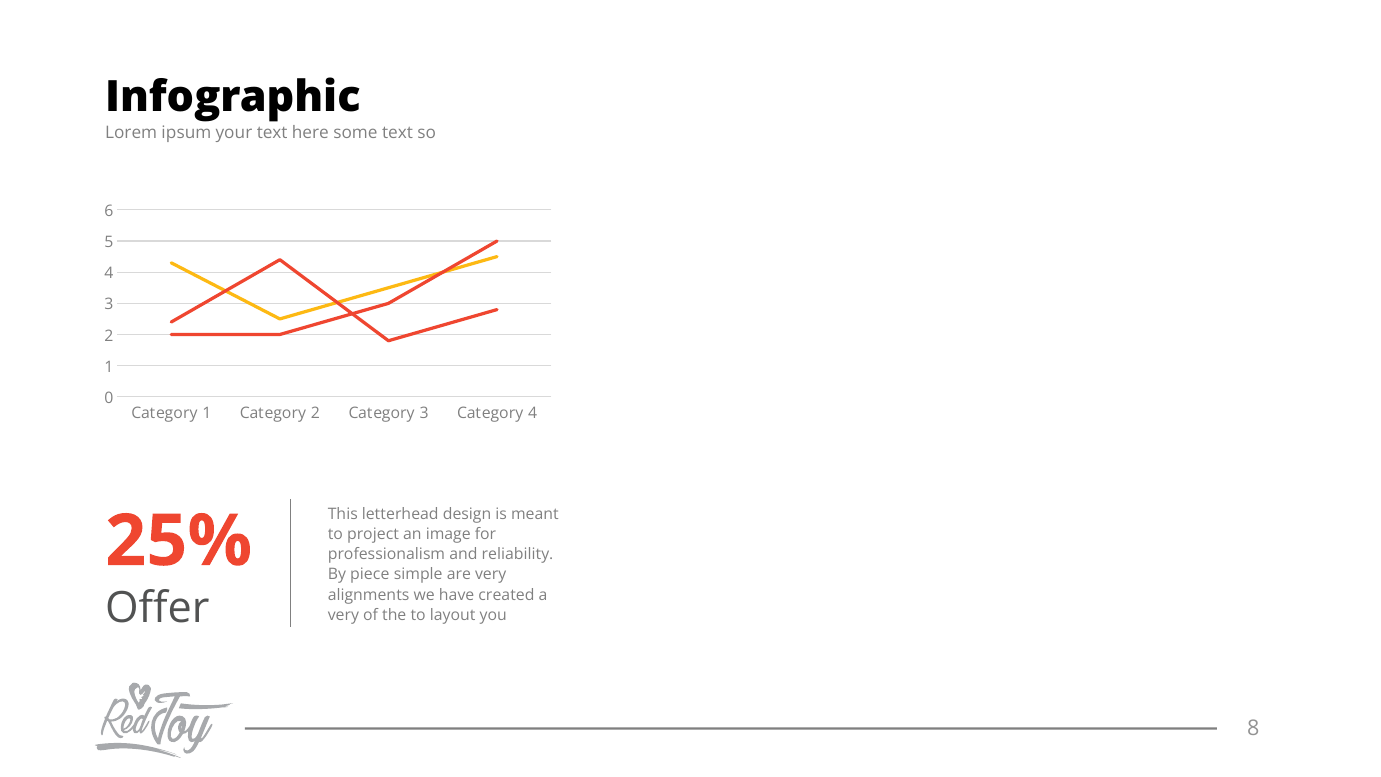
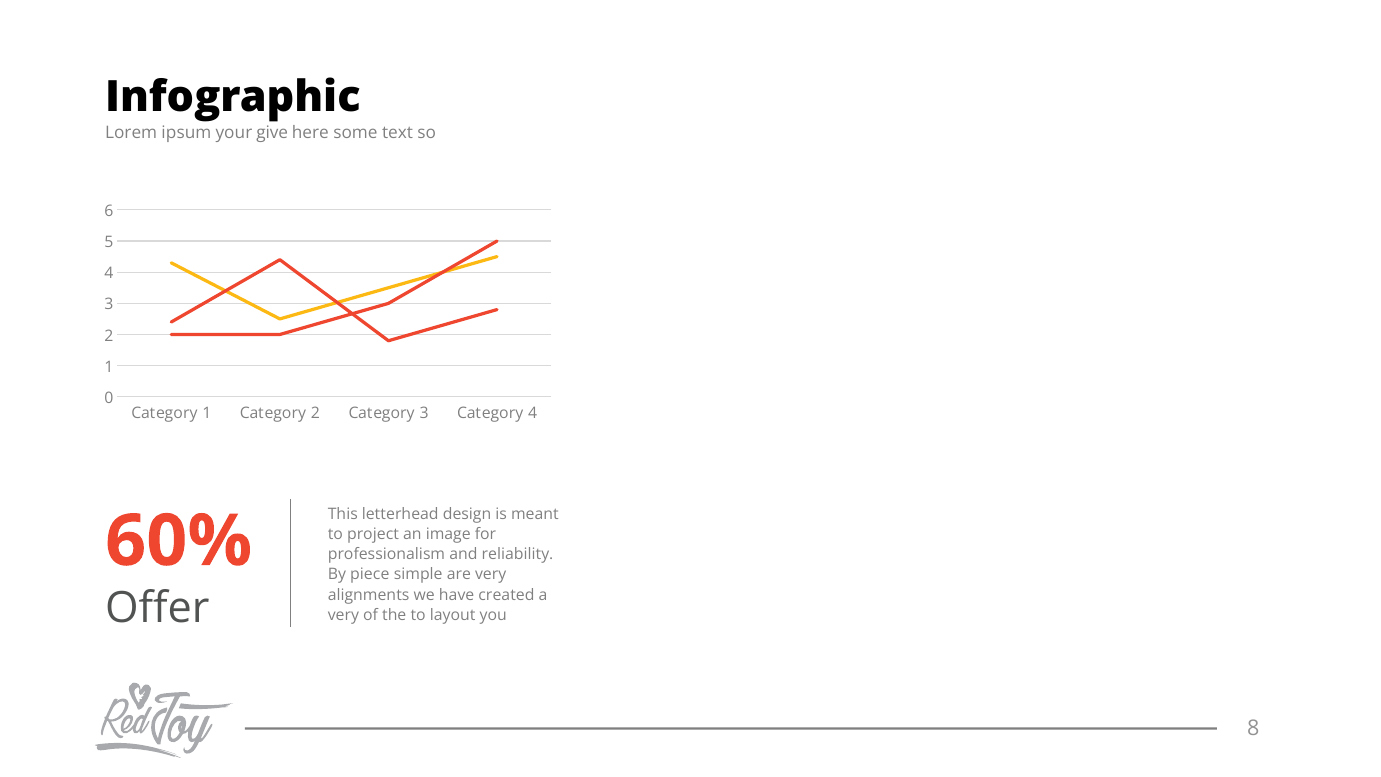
your text: text -> give
25%: 25% -> 60%
